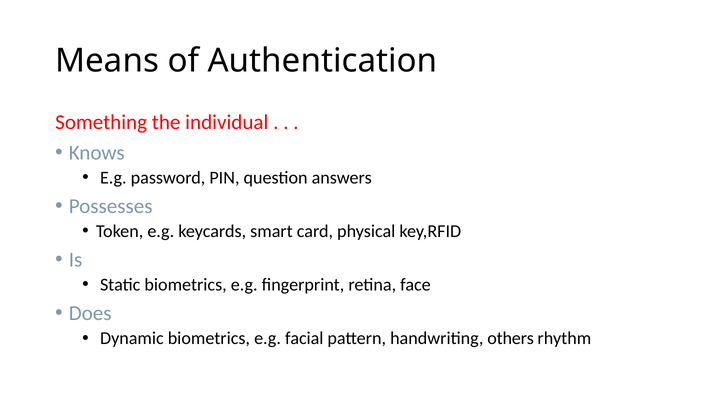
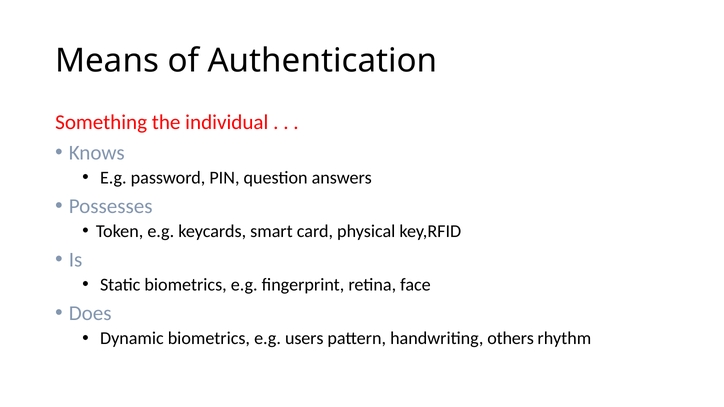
facial: facial -> users
